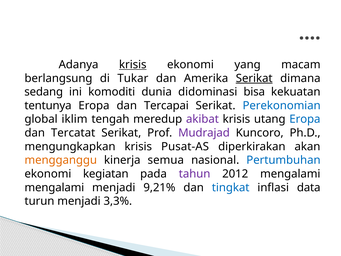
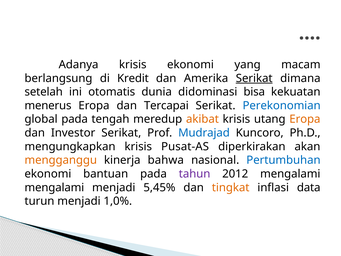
krisis at (133, 65) underline: present -> none
Tukar: Tukar -> Kredit
sedang: sedang -> setelah
komoditi: komoditi -> otomatis
tentunya: tentunya -> menerus
global iklim: iklim -> pada
akibat colour: purple -> orange
Eropa at (305, 119) colour: blue -> orange
Tercatat: Tercatat -> Investor
Mudrajad colour: purple -> blue
semua: semua -> bahwa
kegiatan: kegiatan -> bantuan
9,21%: 9,21% -> 5,45%
tingkat colour: blue -> orange
3,3%: 3,3% -> 1,0%
